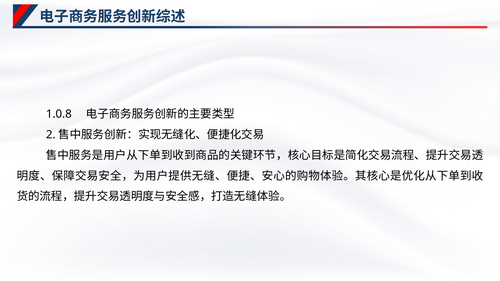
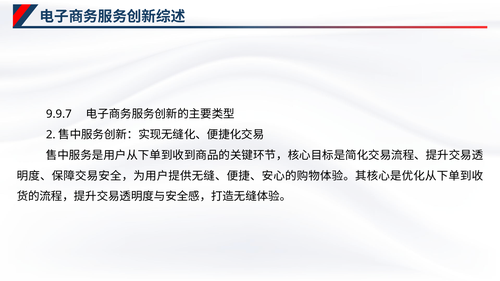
1.0.8: 1.0.8 -> 9.9.7
